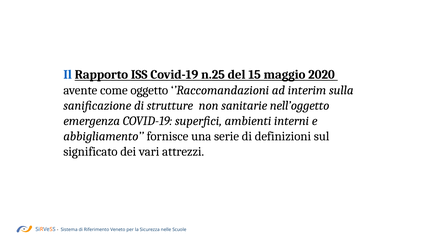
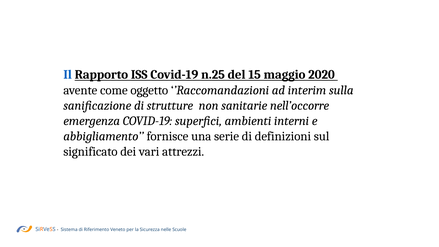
nell’oggetto: nell’oggetto -> nell’occorre
